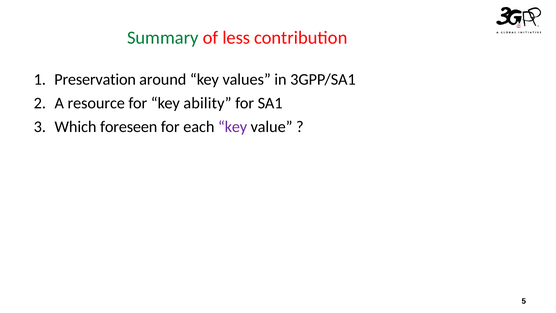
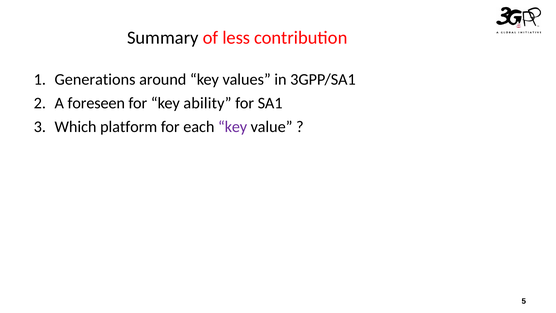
Summary colour: green -> black
Preservation: Preservation -> Generations
resource: resource -> foreseen
foreseen: foreseen -> platform
